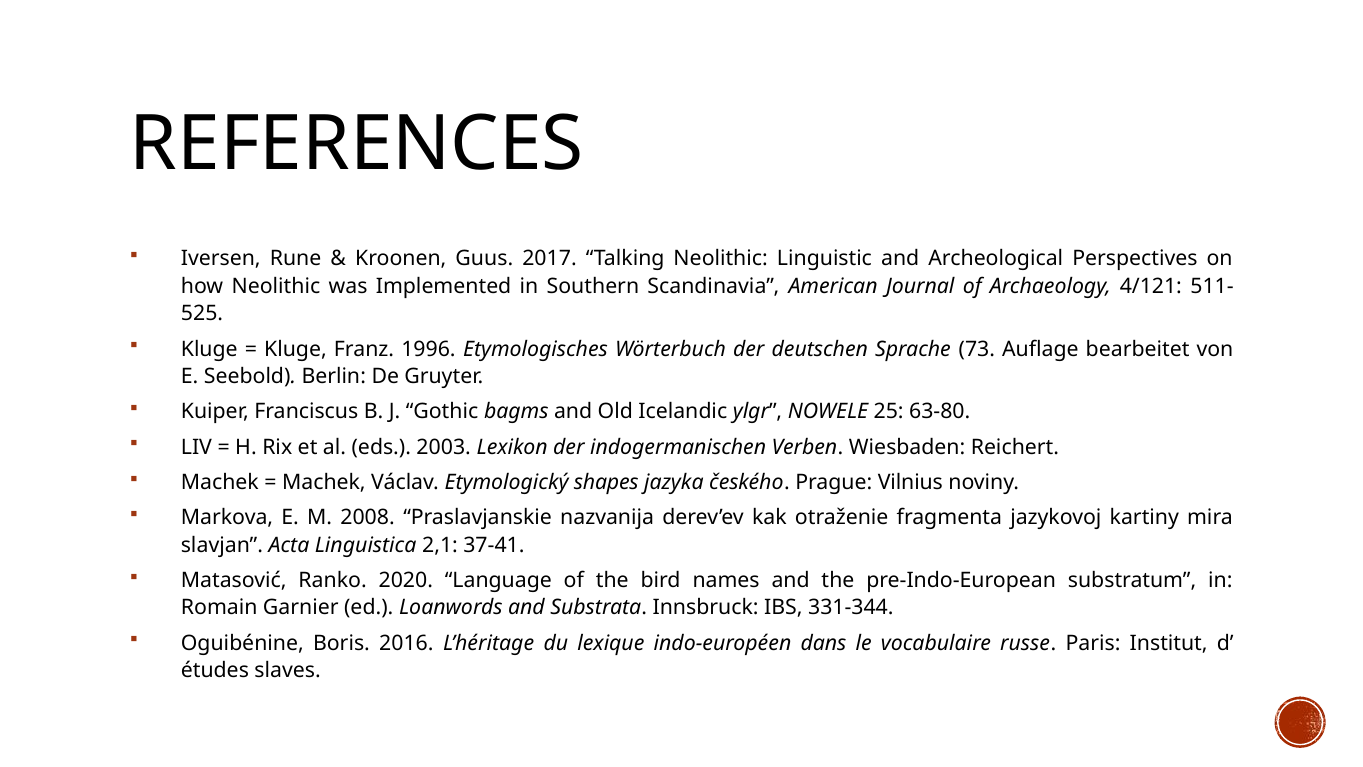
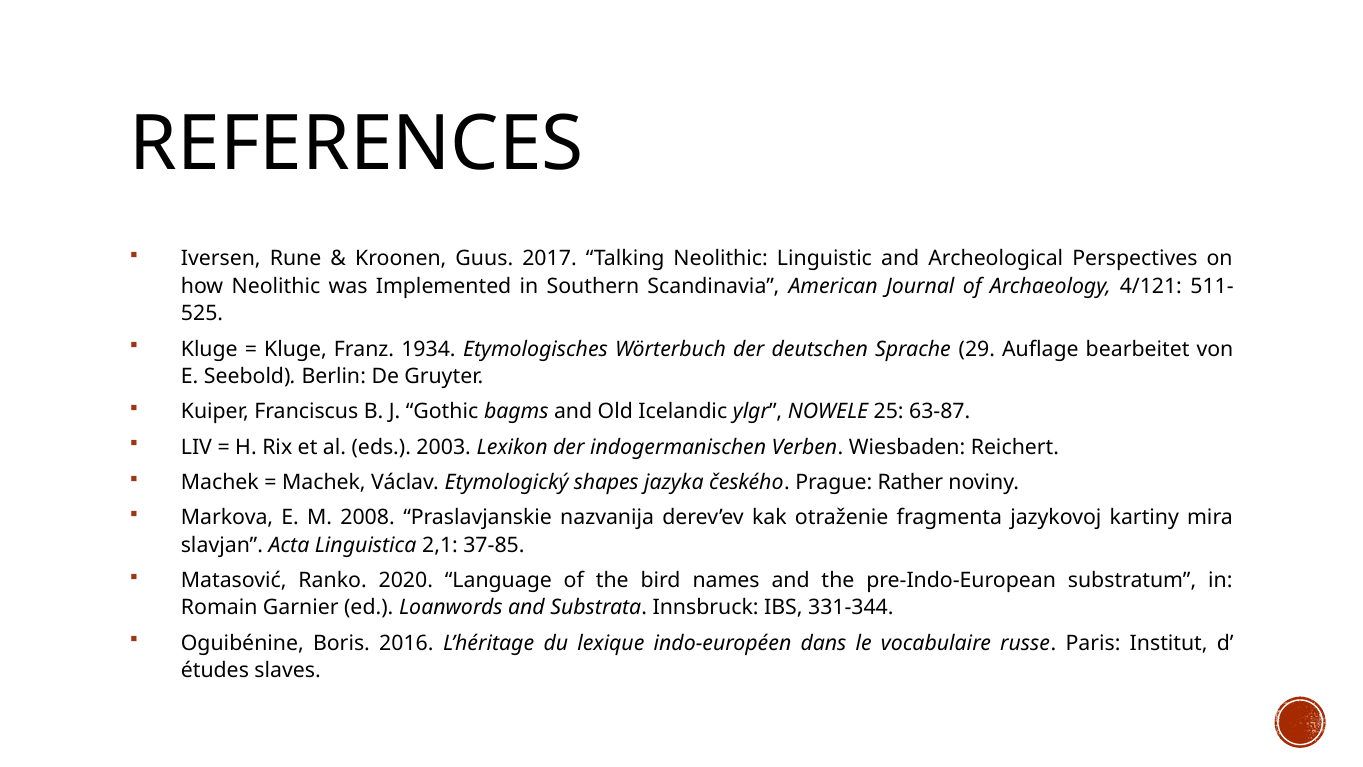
1996: 1996 -> 1934
73: 73 -> 29
63-80: 63-80 -> 63-87
Vilnius: Vilnius -> Rather
37-41: 37-41 -> 37-85
